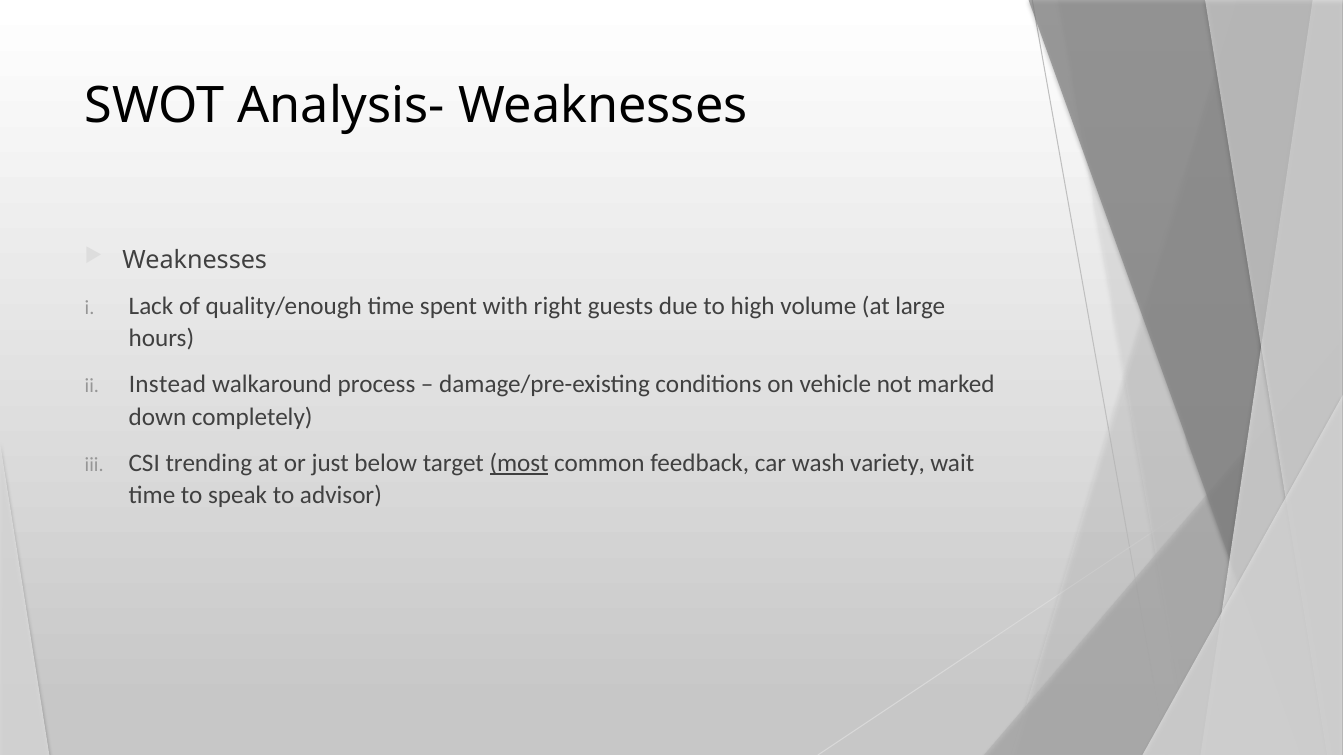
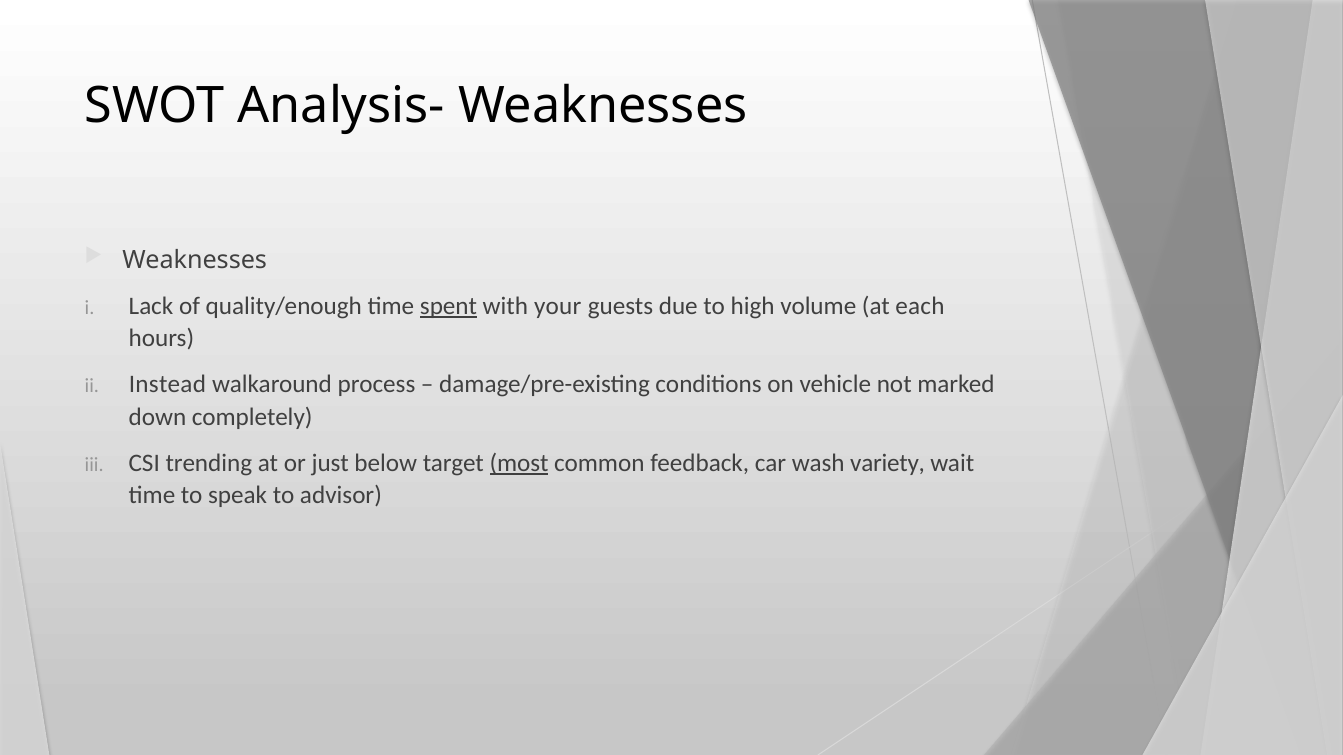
spent underline: none -> present
right: right -> your
large: large -> each
